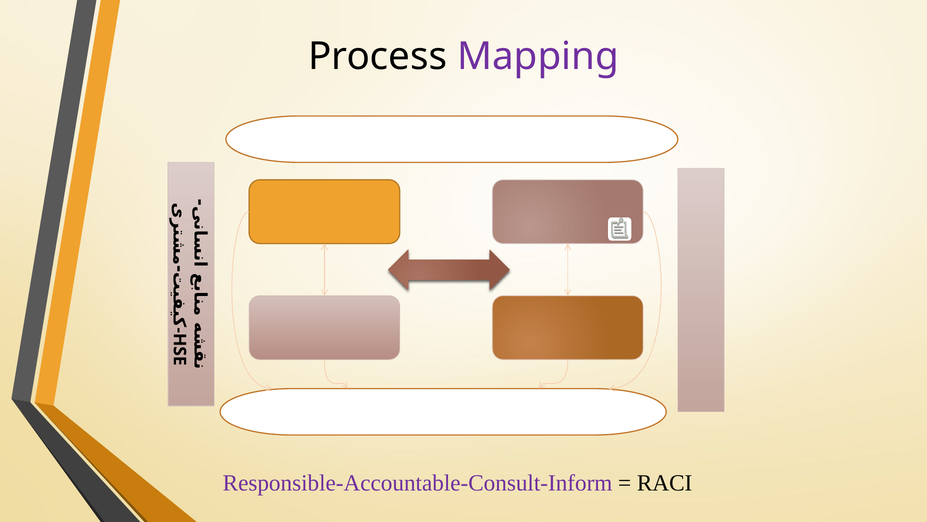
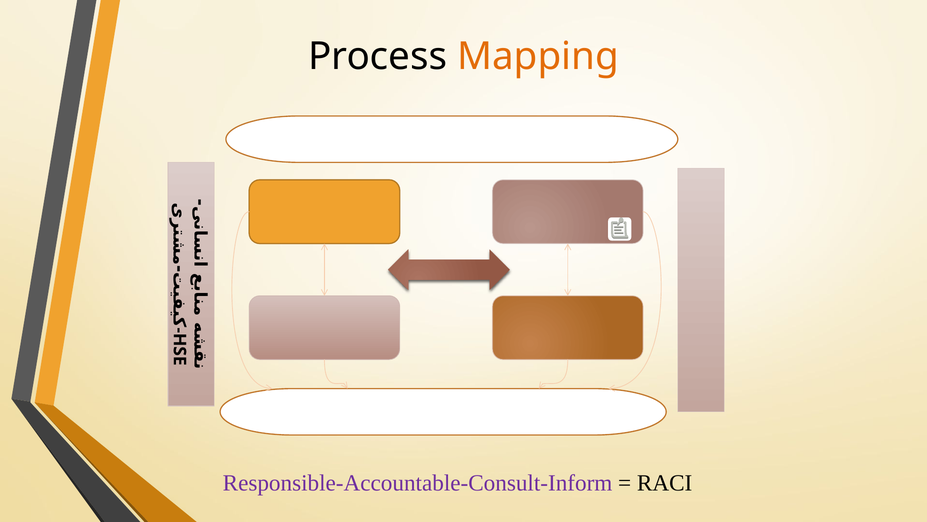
Mapping colour: purple -> orange
